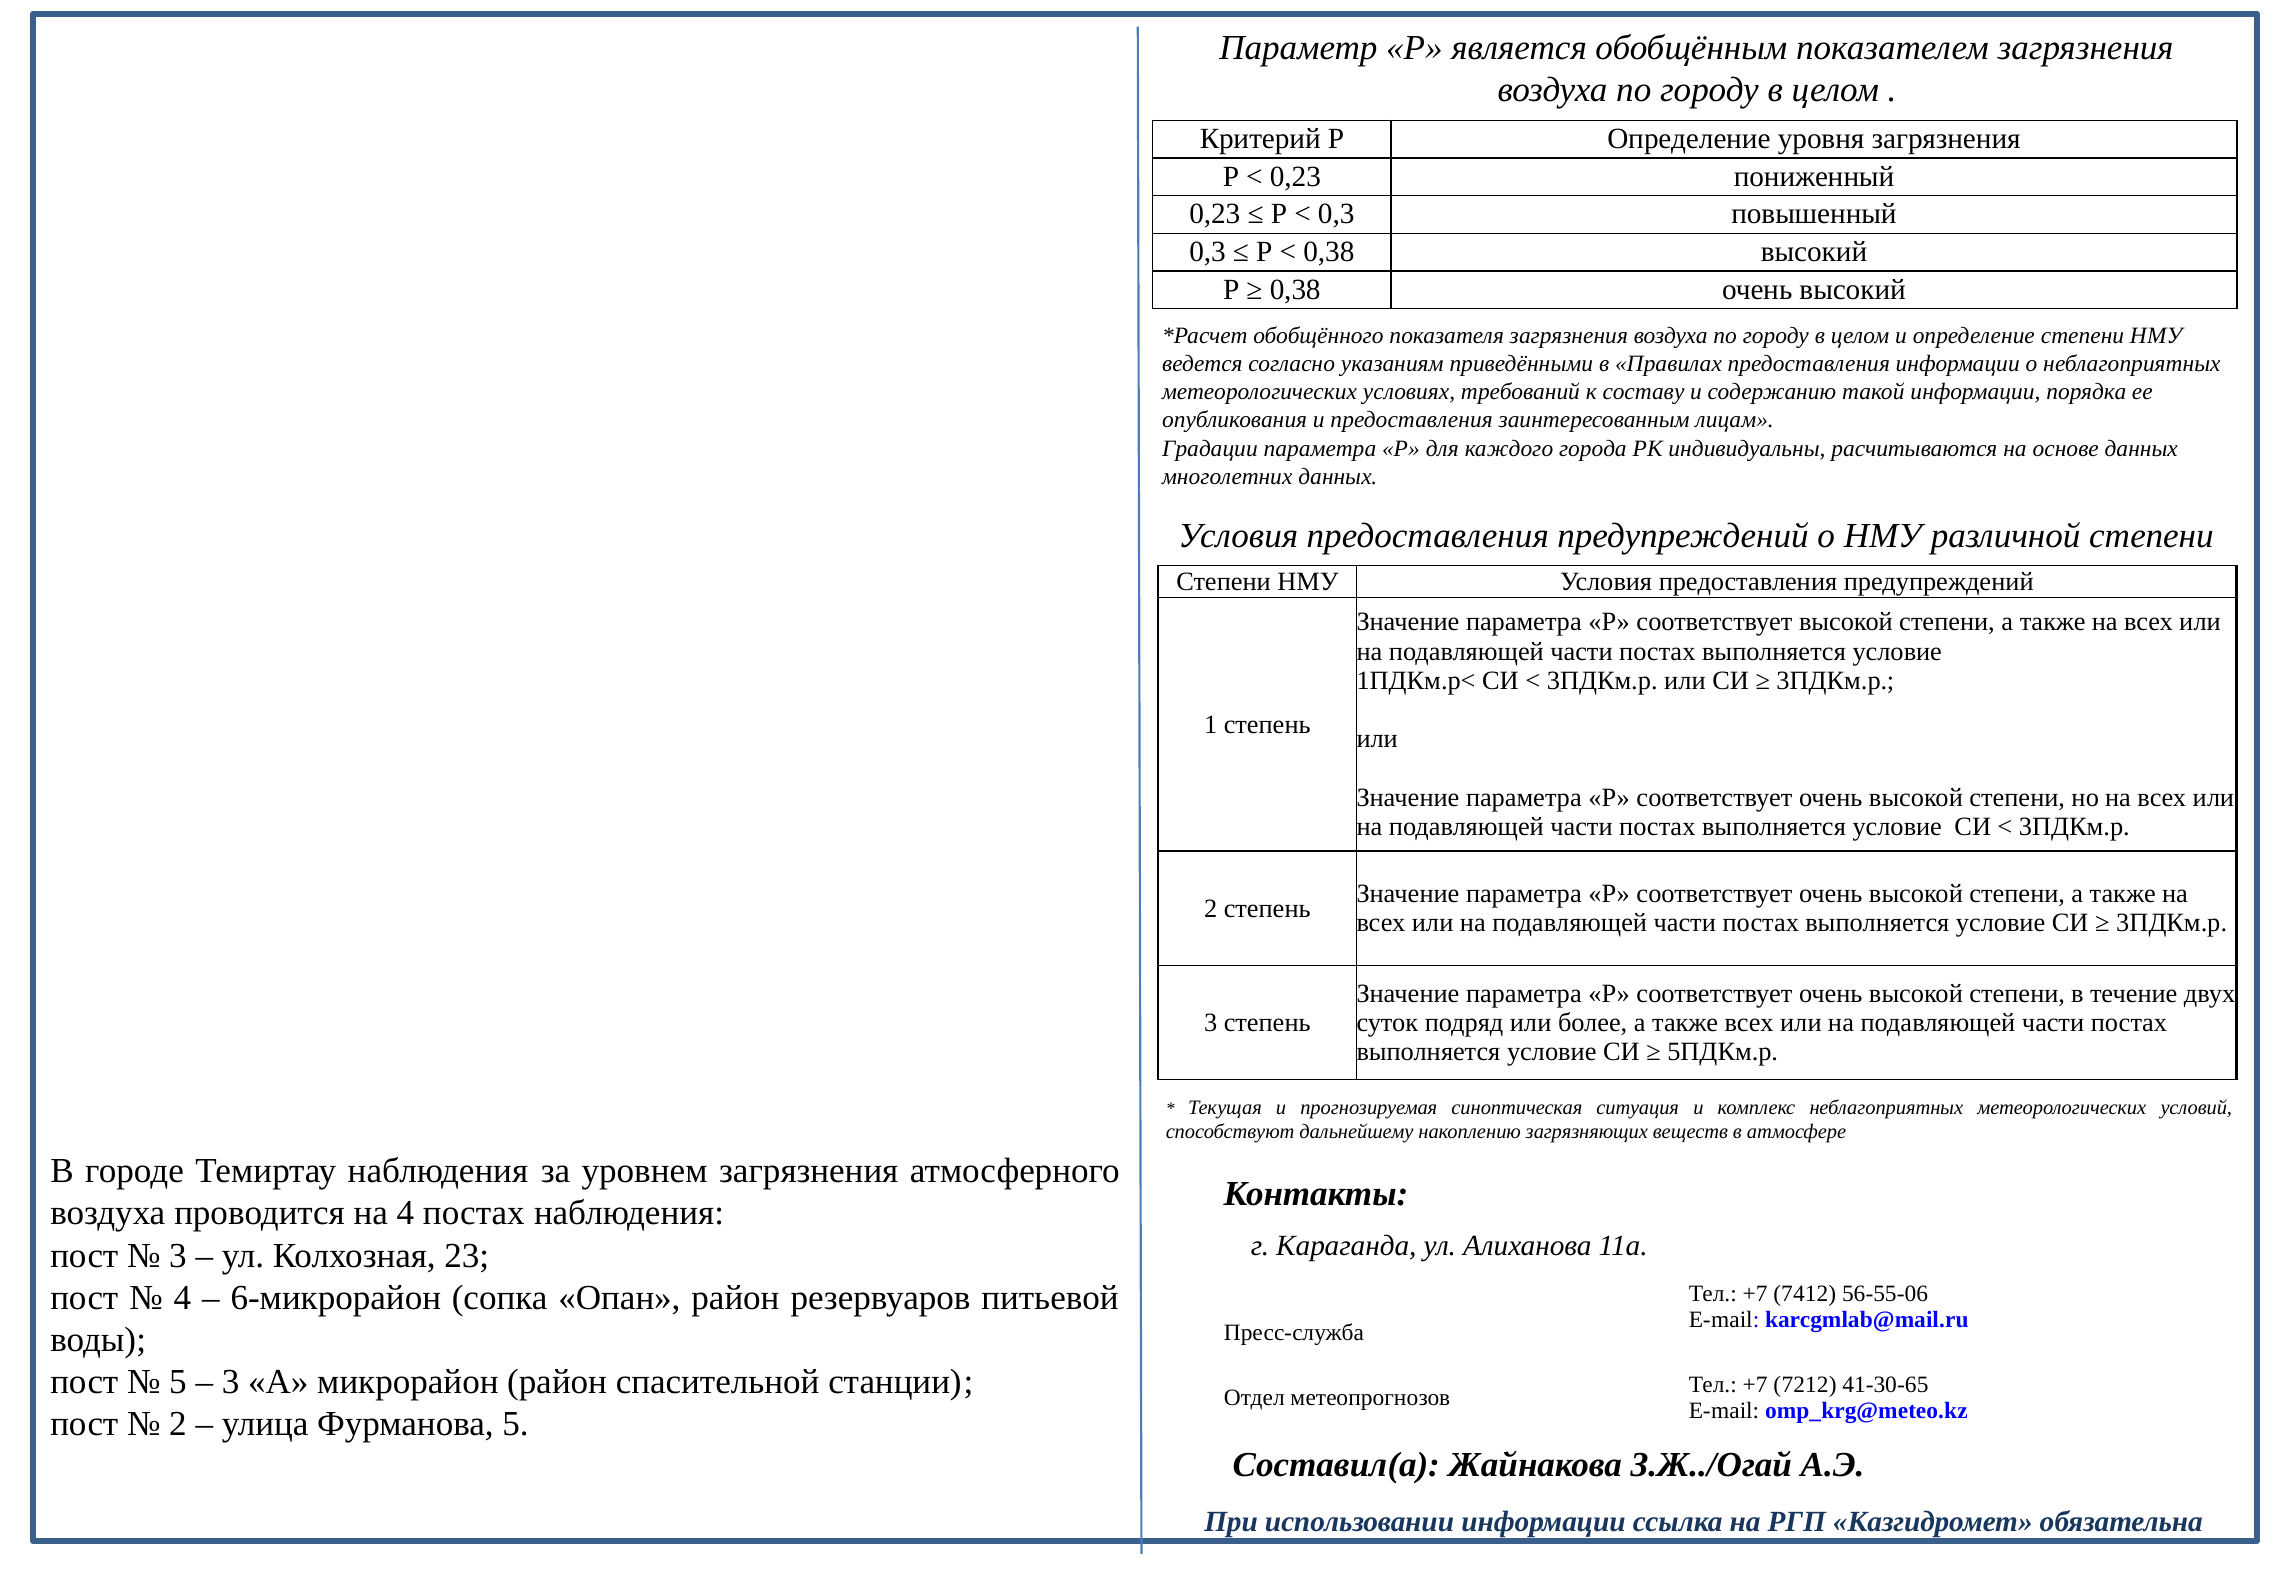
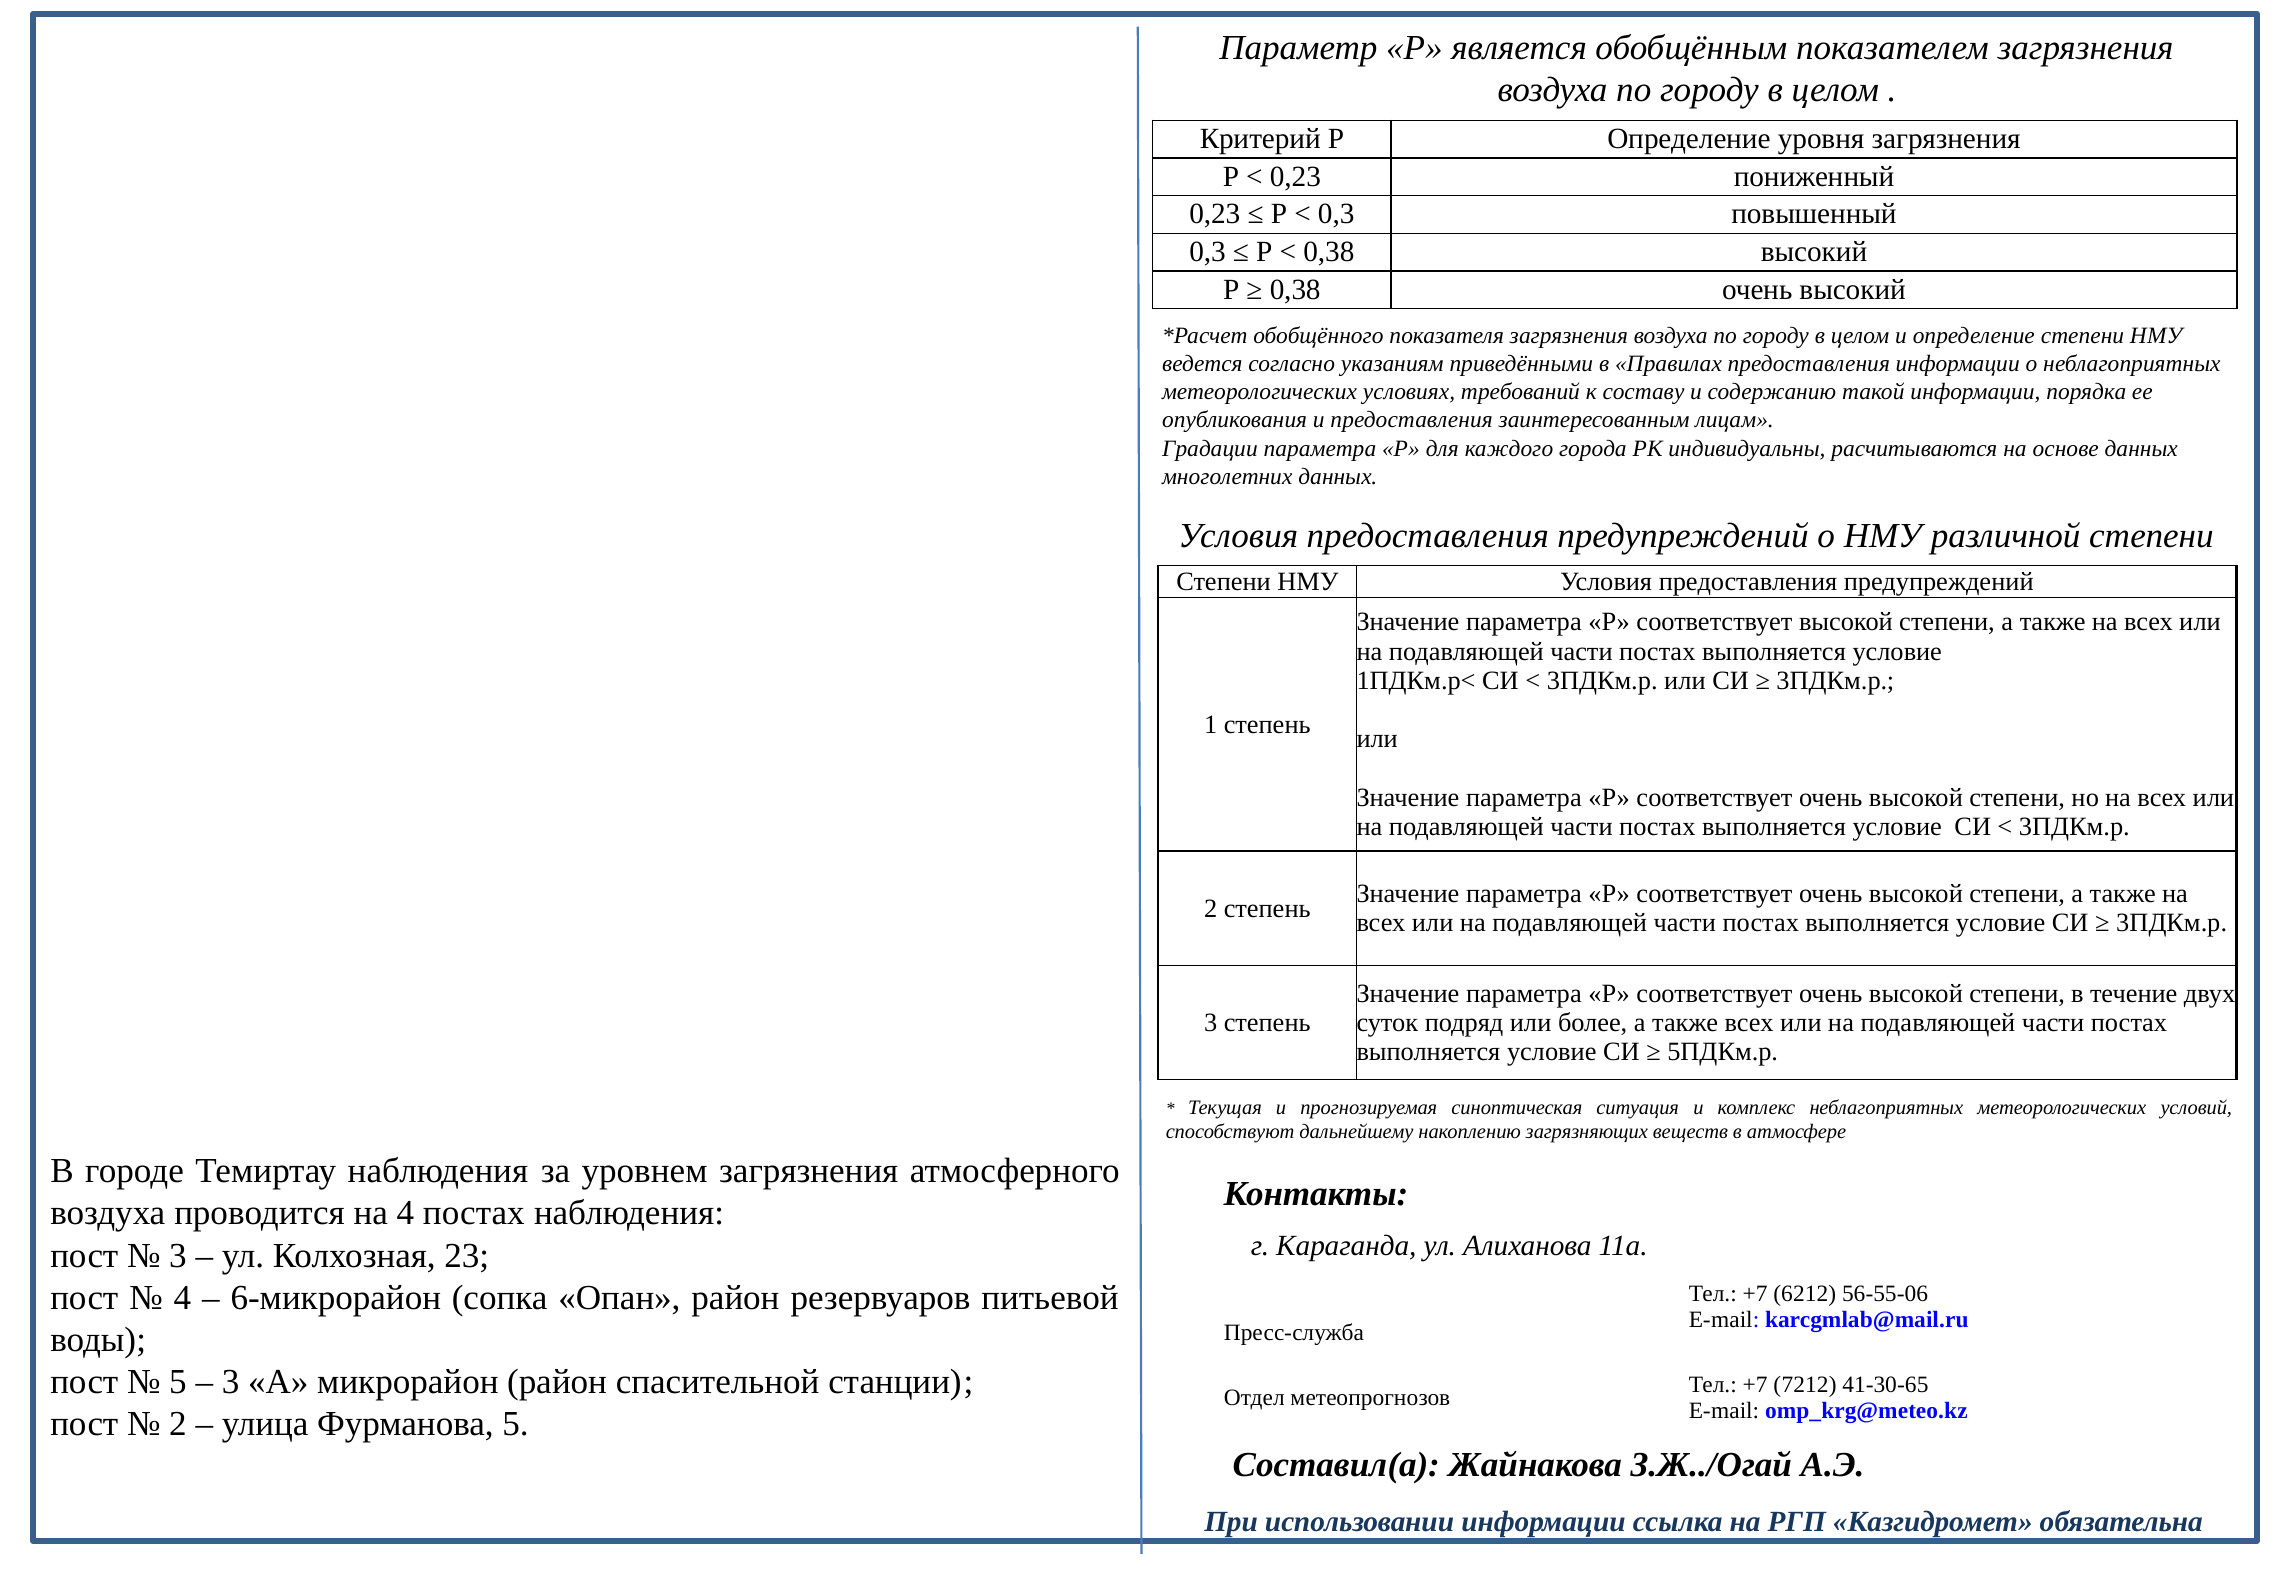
7412: 7412 -> 6212
